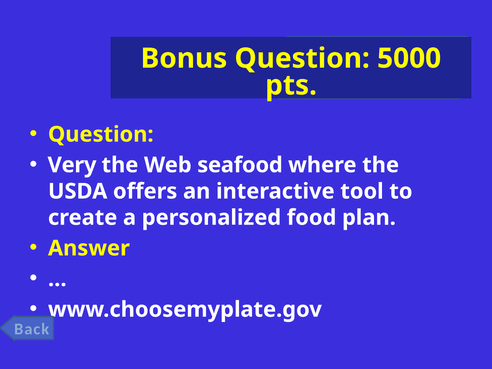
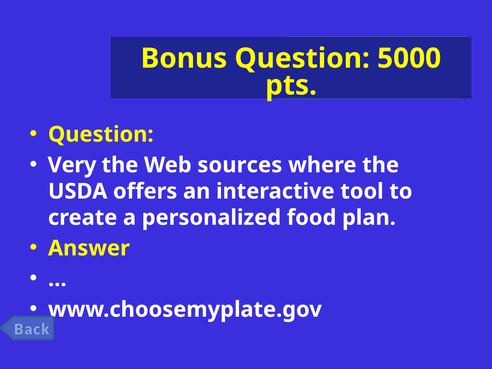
seafood: seafood -> sources
